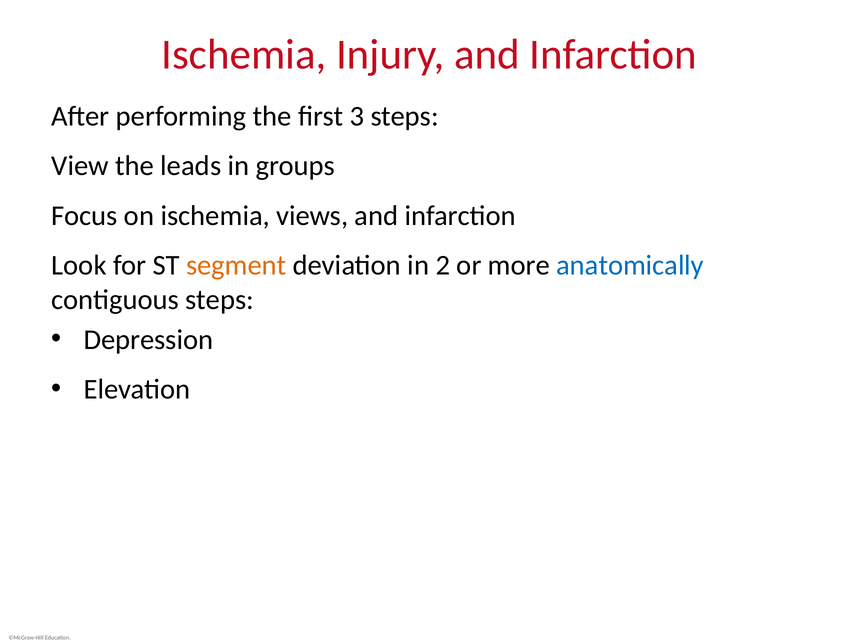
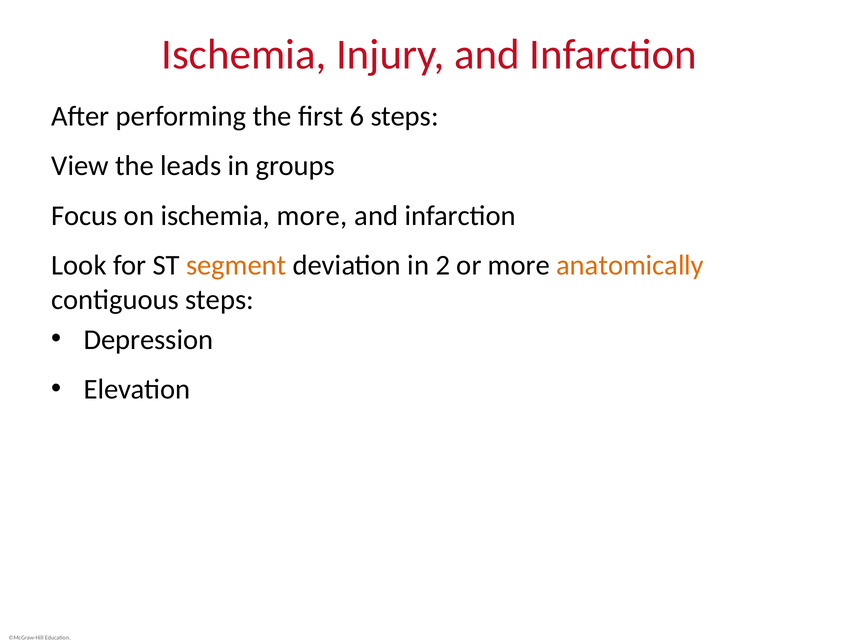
3: 3 -> 6
ischemia views: views -> more
anatomically colour: blue -> orange
